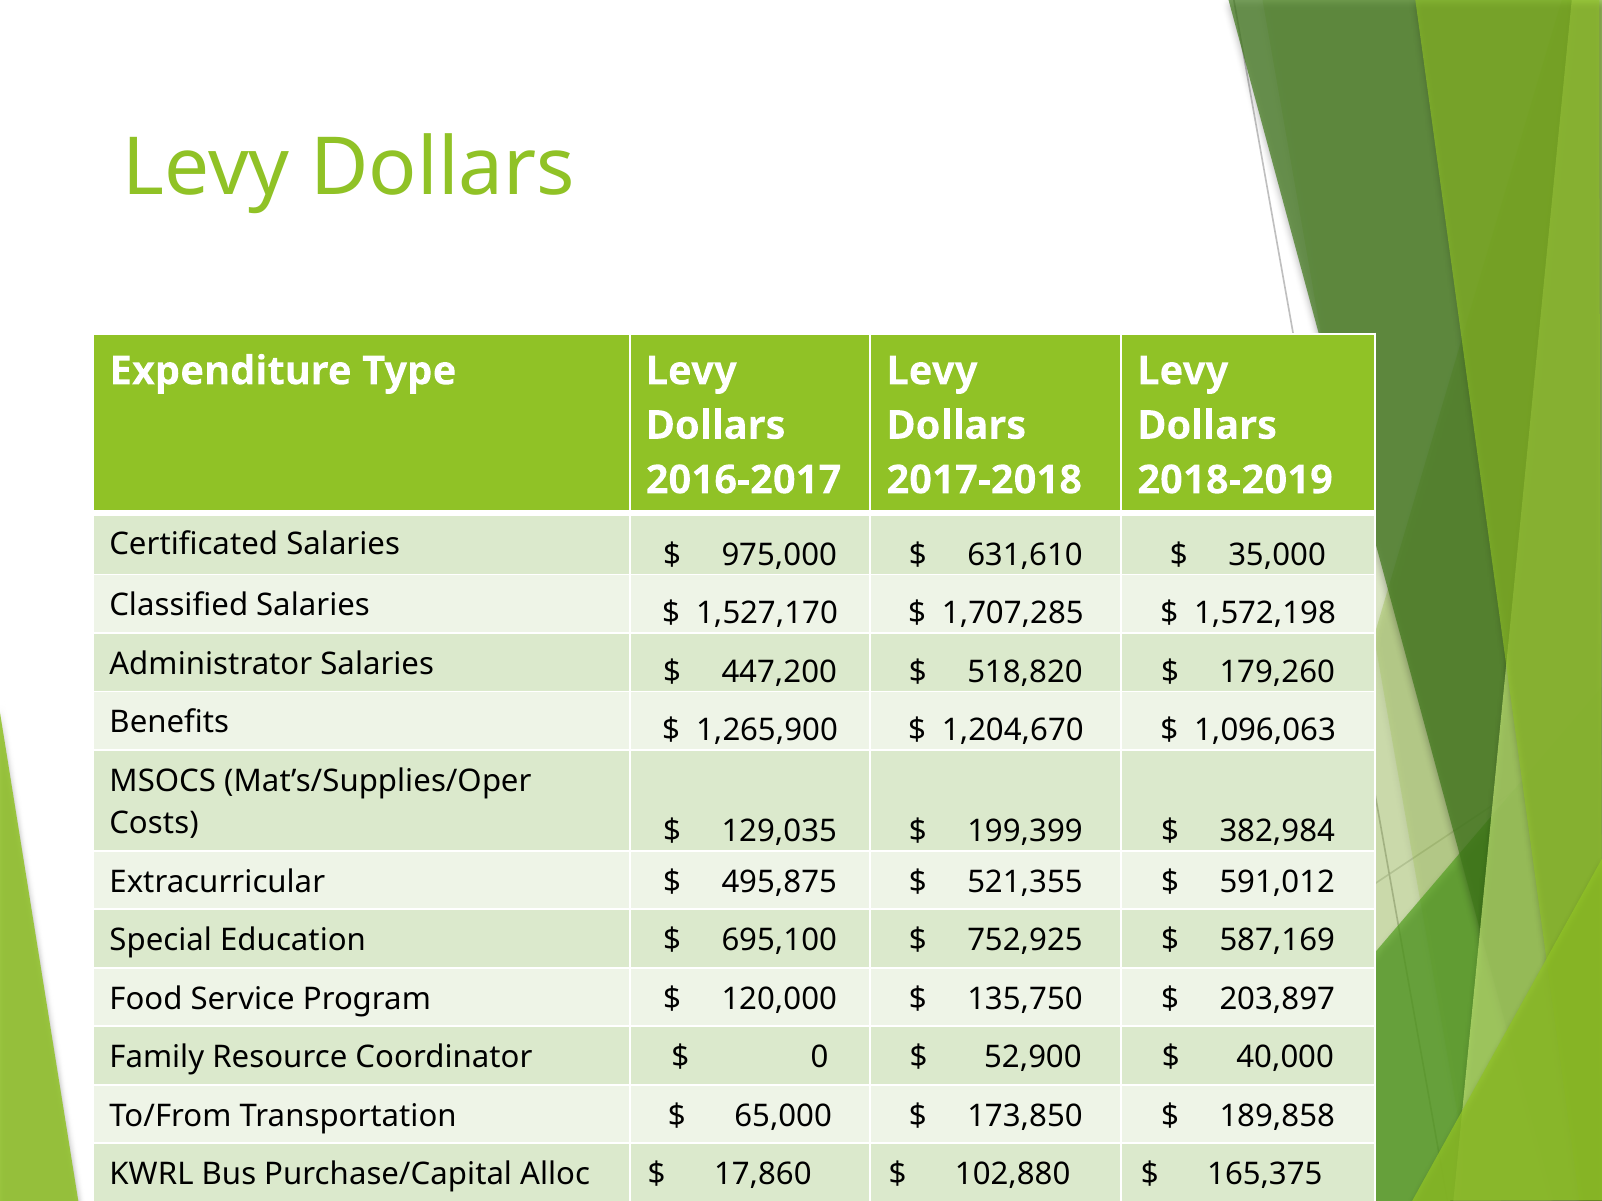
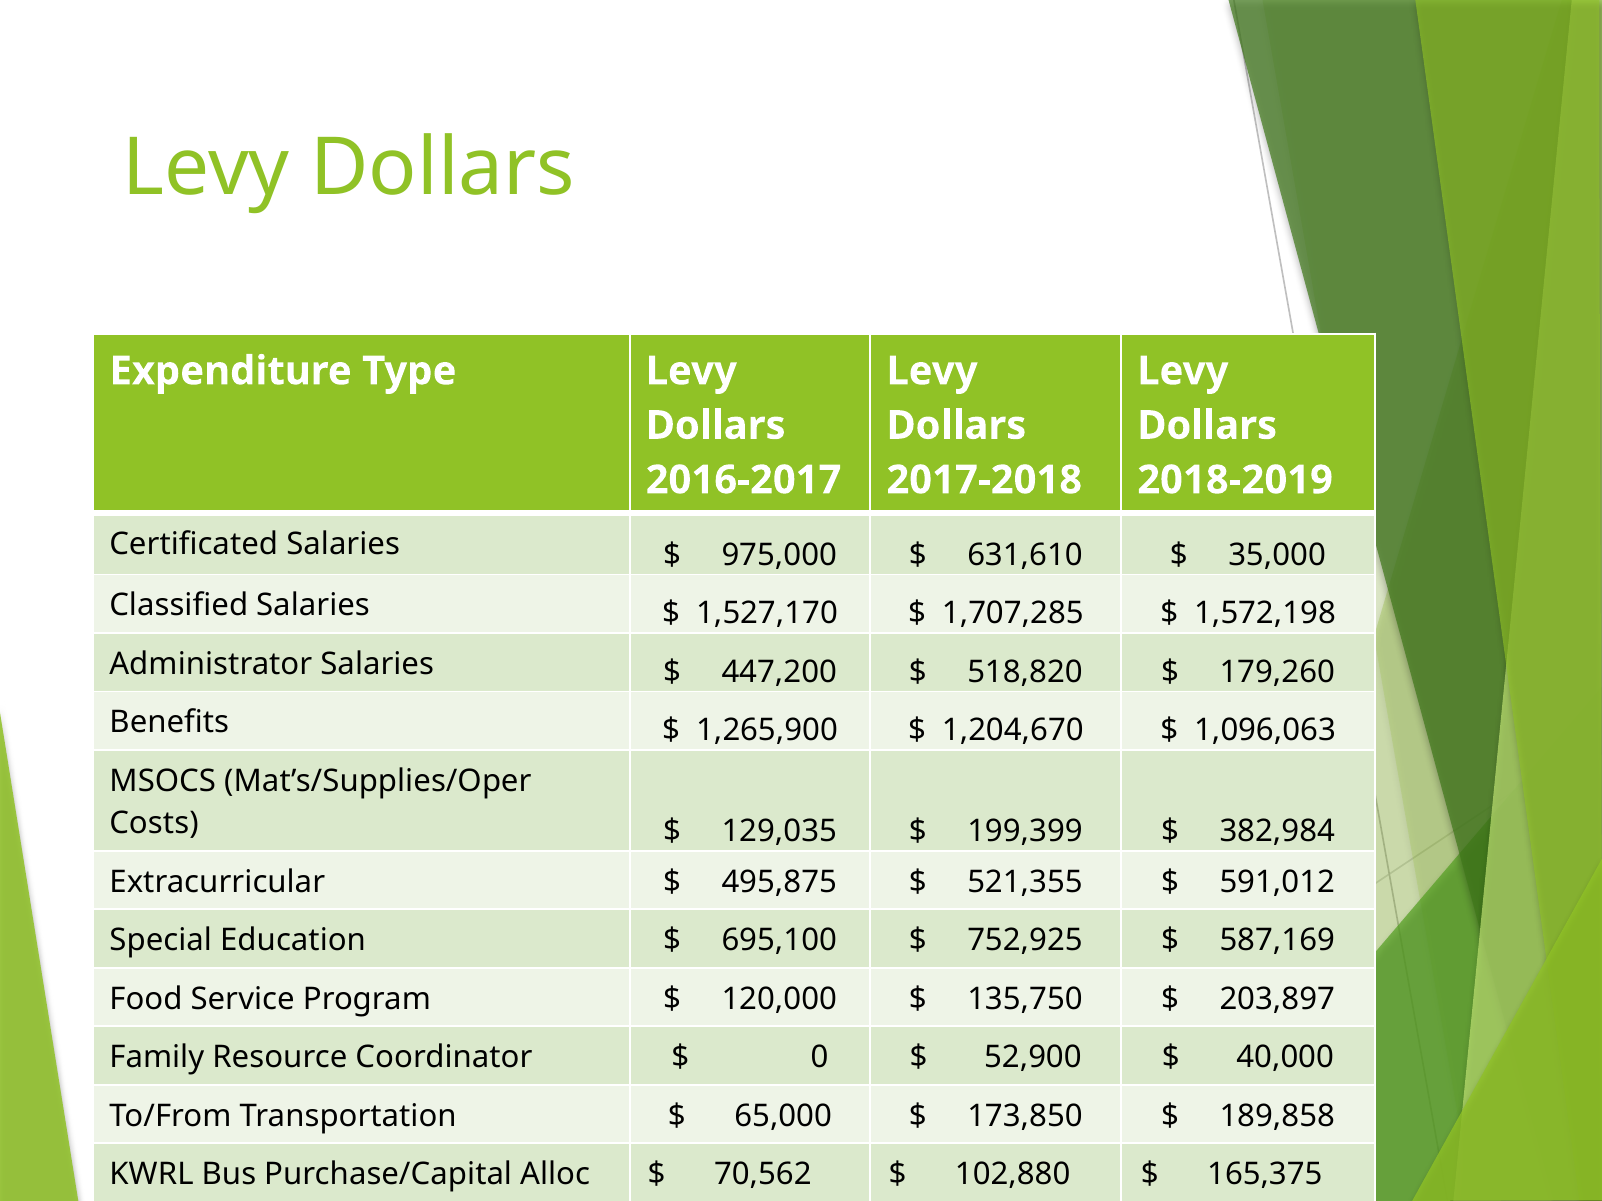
17,860: 17,860 -> 70,562
